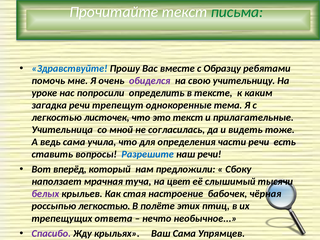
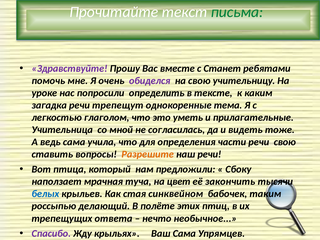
Здравствуйте colour: blue -> purple
Образцу: Образцу -> Станет
листочек: листочек -> глаголом
это текст: текст -> уметь
речи есть: есть -> свою
Разрешите colour: blue -> orange
вперёд: вперёд -> птица
слышимый: слышимый -> закончить
белых colour: purple -> blue
настроение: настроение -> синквейном
чёрная: чёрная -> таким
россыпью легкостью: легкостью -> делающий
